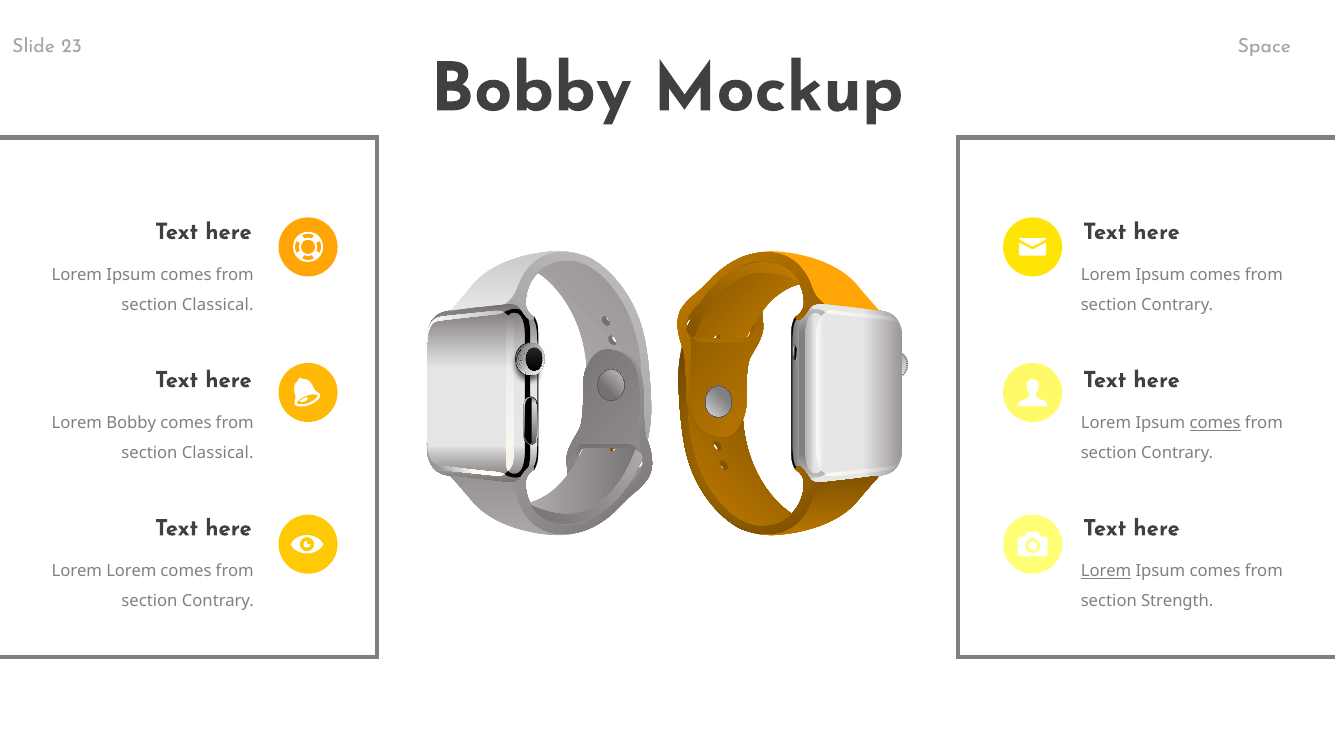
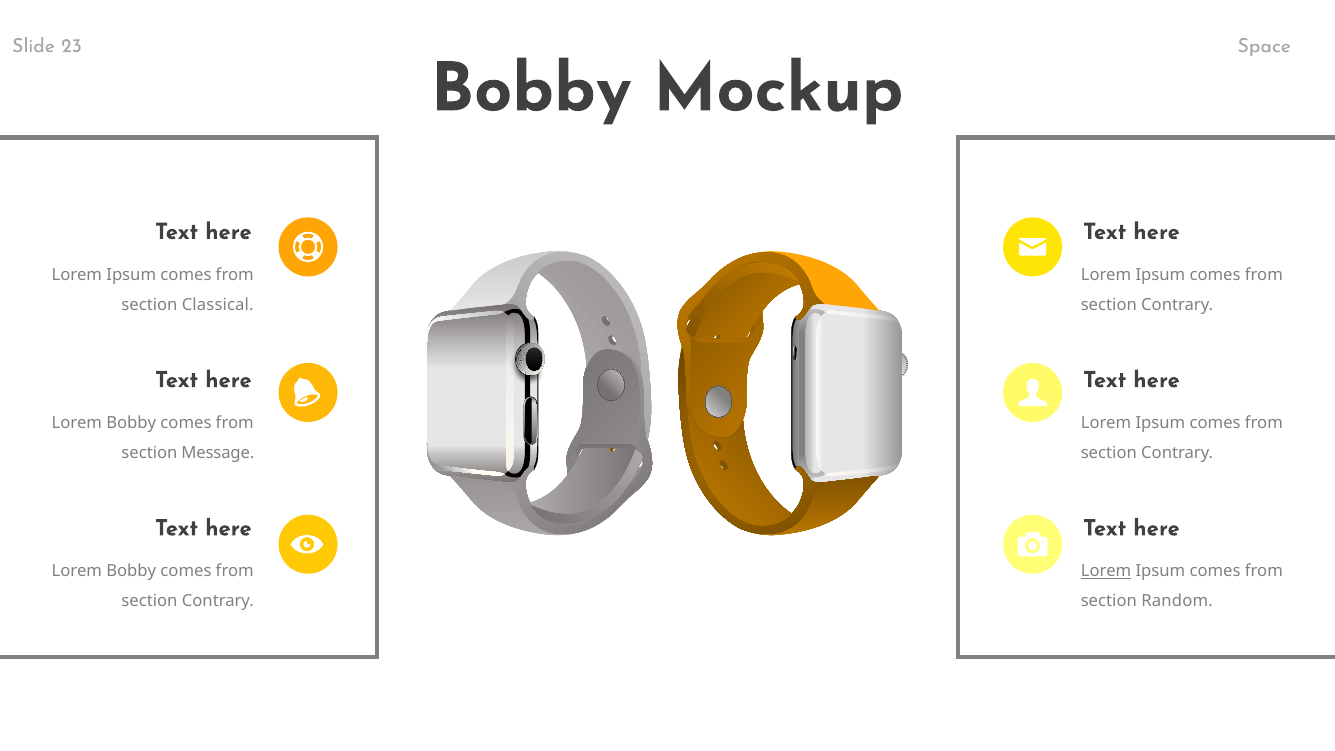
comes at (1215, 423) underline: present -> none
Classical at (218, 453): Classical -> Message
Lorem at (131, 571): Lorem -> Bobby
Strength: Strength -> Random
